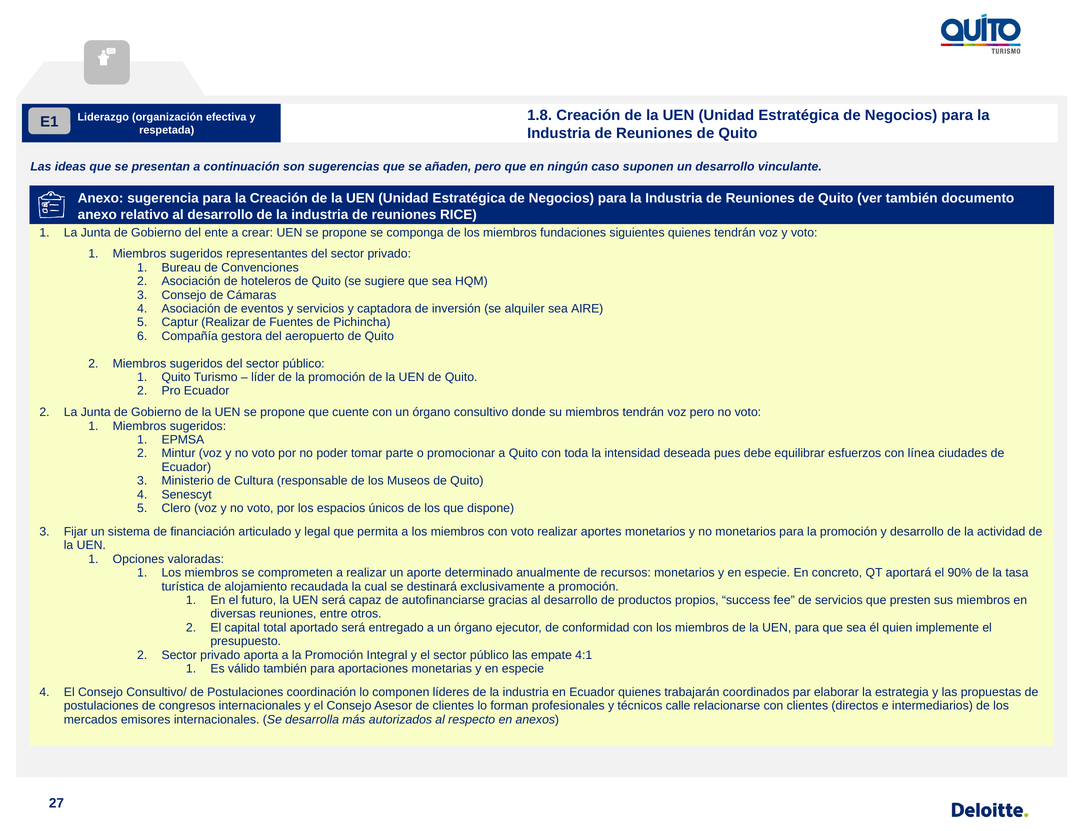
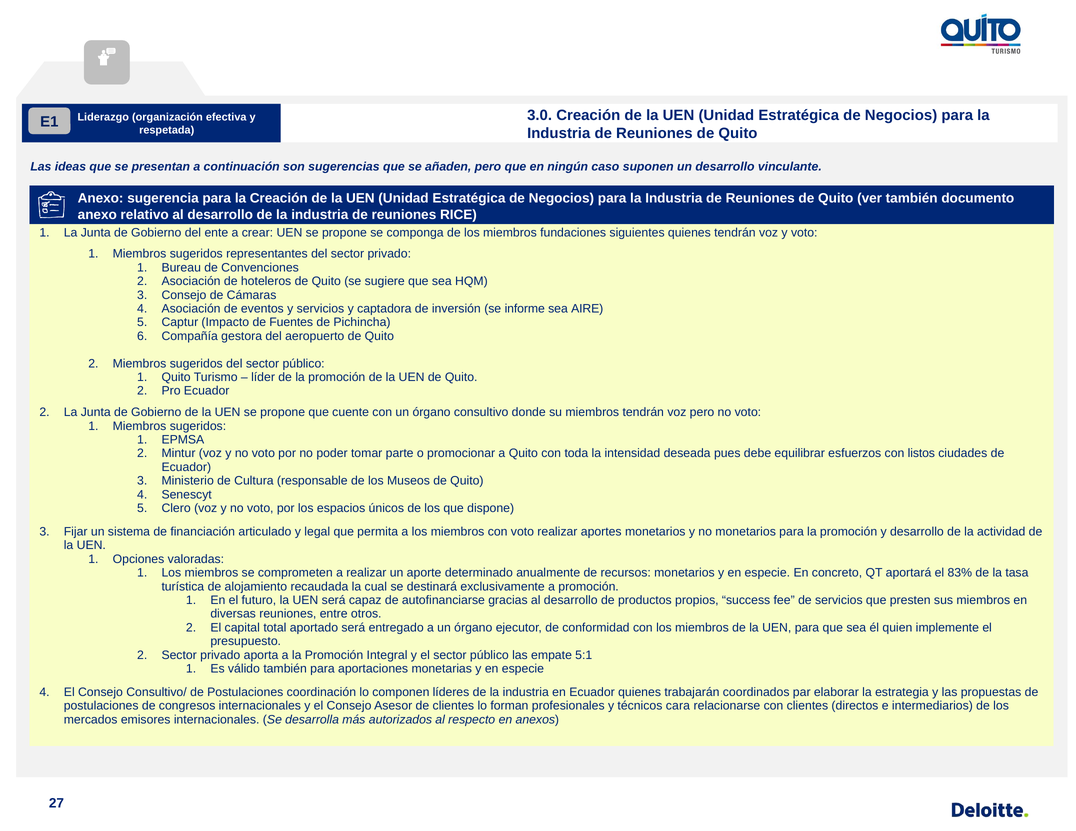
1.8: 1.8 -> 3.0
alquiler: alquiler -> informe
Captur Realizar: Realizar -> Impacto
línea: línea -> listos
90%: 90% -> 83%
4:1: 4:1 -> 5:1
calle: calle -> cara
